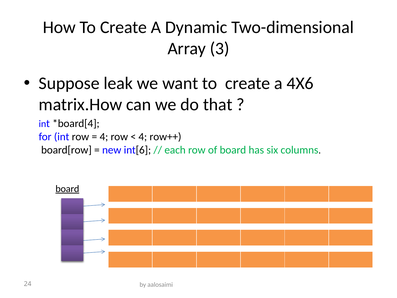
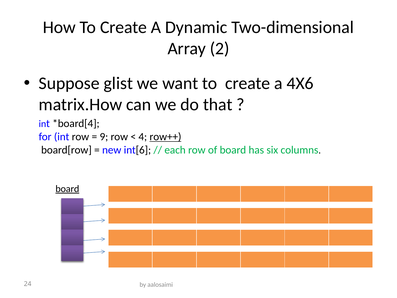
3: 3 -> 2
leak: leak -> glist
4 at (104, 137): 4 -> 9
row++ underline: none -> present
